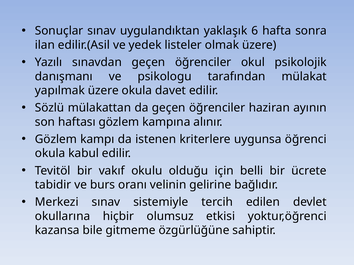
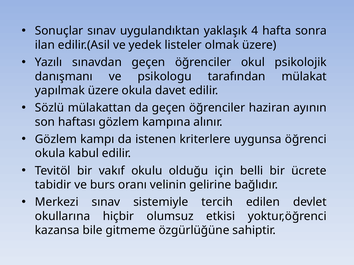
6: 6 -> 4
